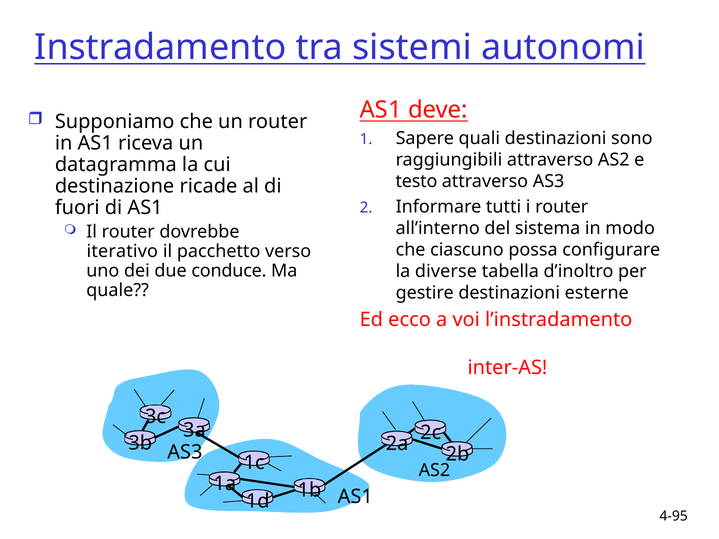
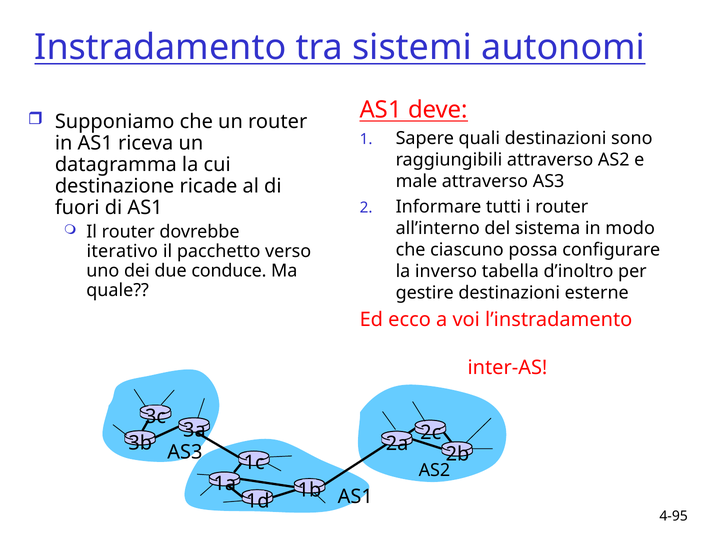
testo: testo -> male
diverse: diverse -> inverso
